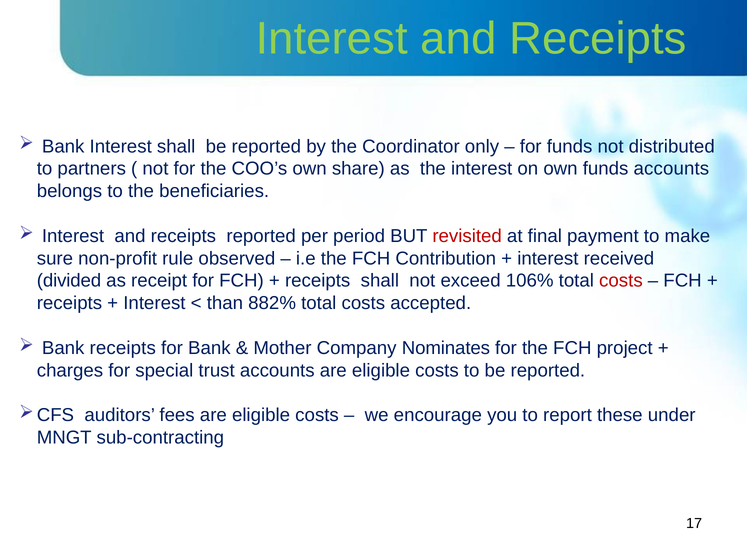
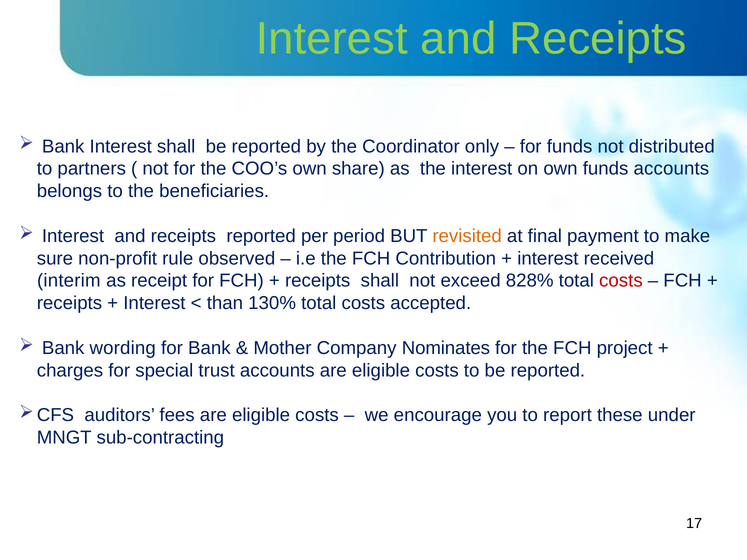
revisited colour: red -> orange
divided: divided -> interim
106%: 106% -> 828%
882%: 882% -> 130%
Bank receipts: receipts -> wording
